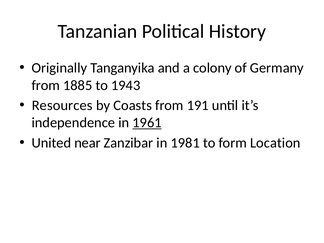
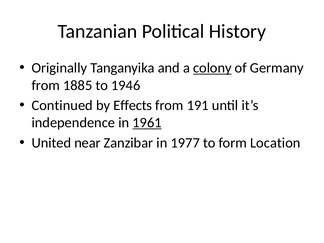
colony underline: none -> present
1943: 1943 -> 1946
Resources: Resources -> Continued
Coasts: Coasts -> Effects
1981: 1981 -> 1977
